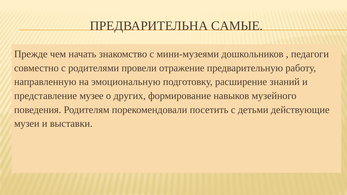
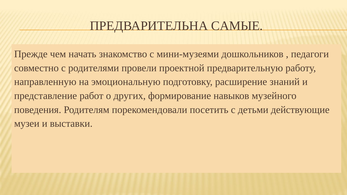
отражение: отражение -> проектной
музее: музее -> работ
